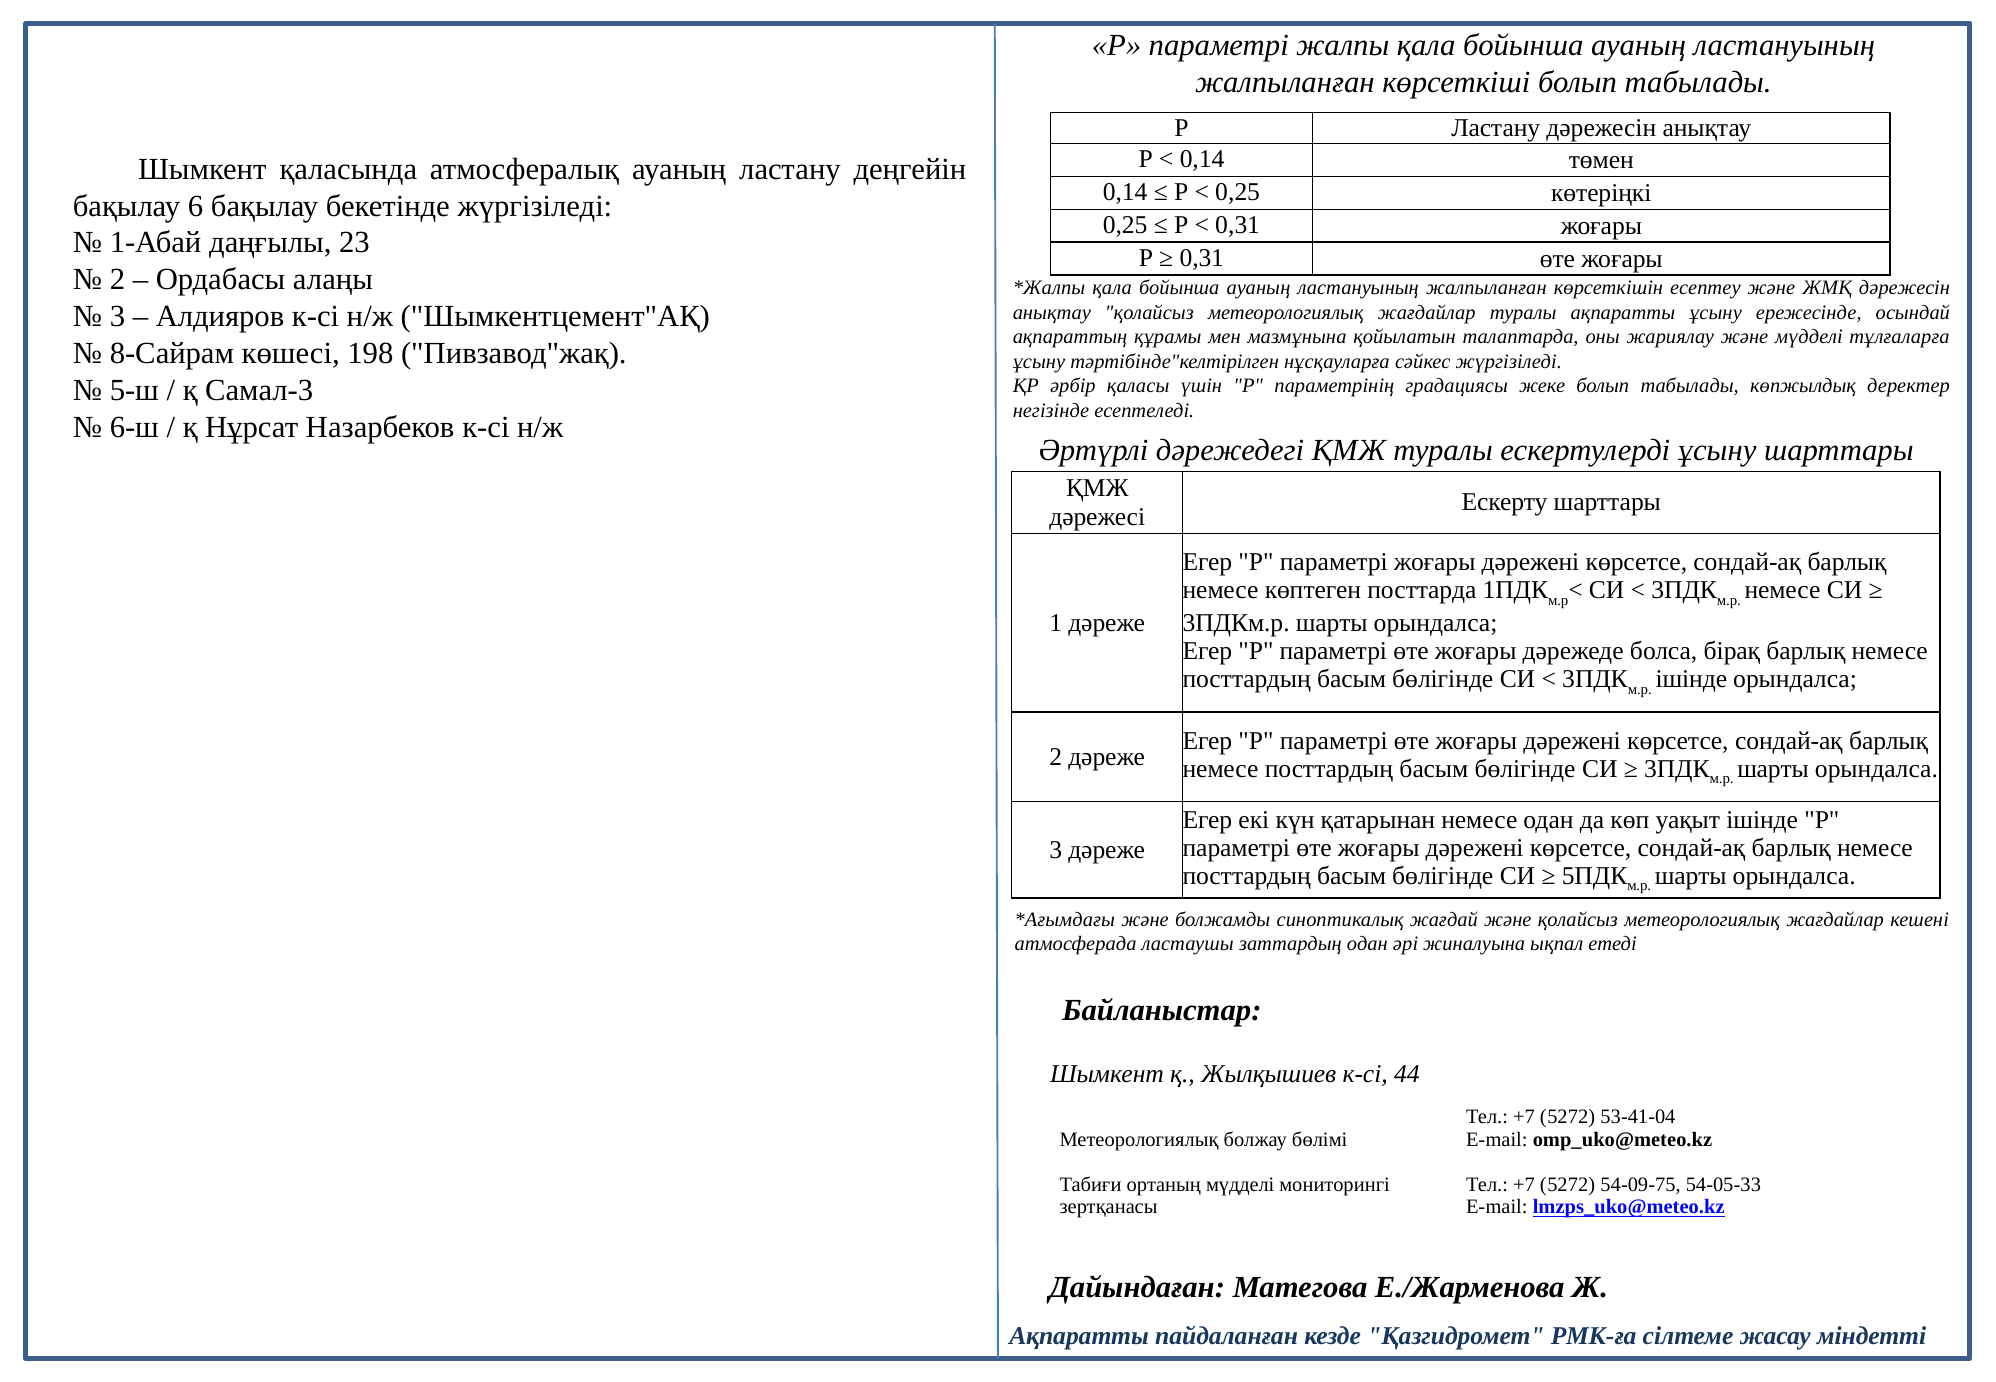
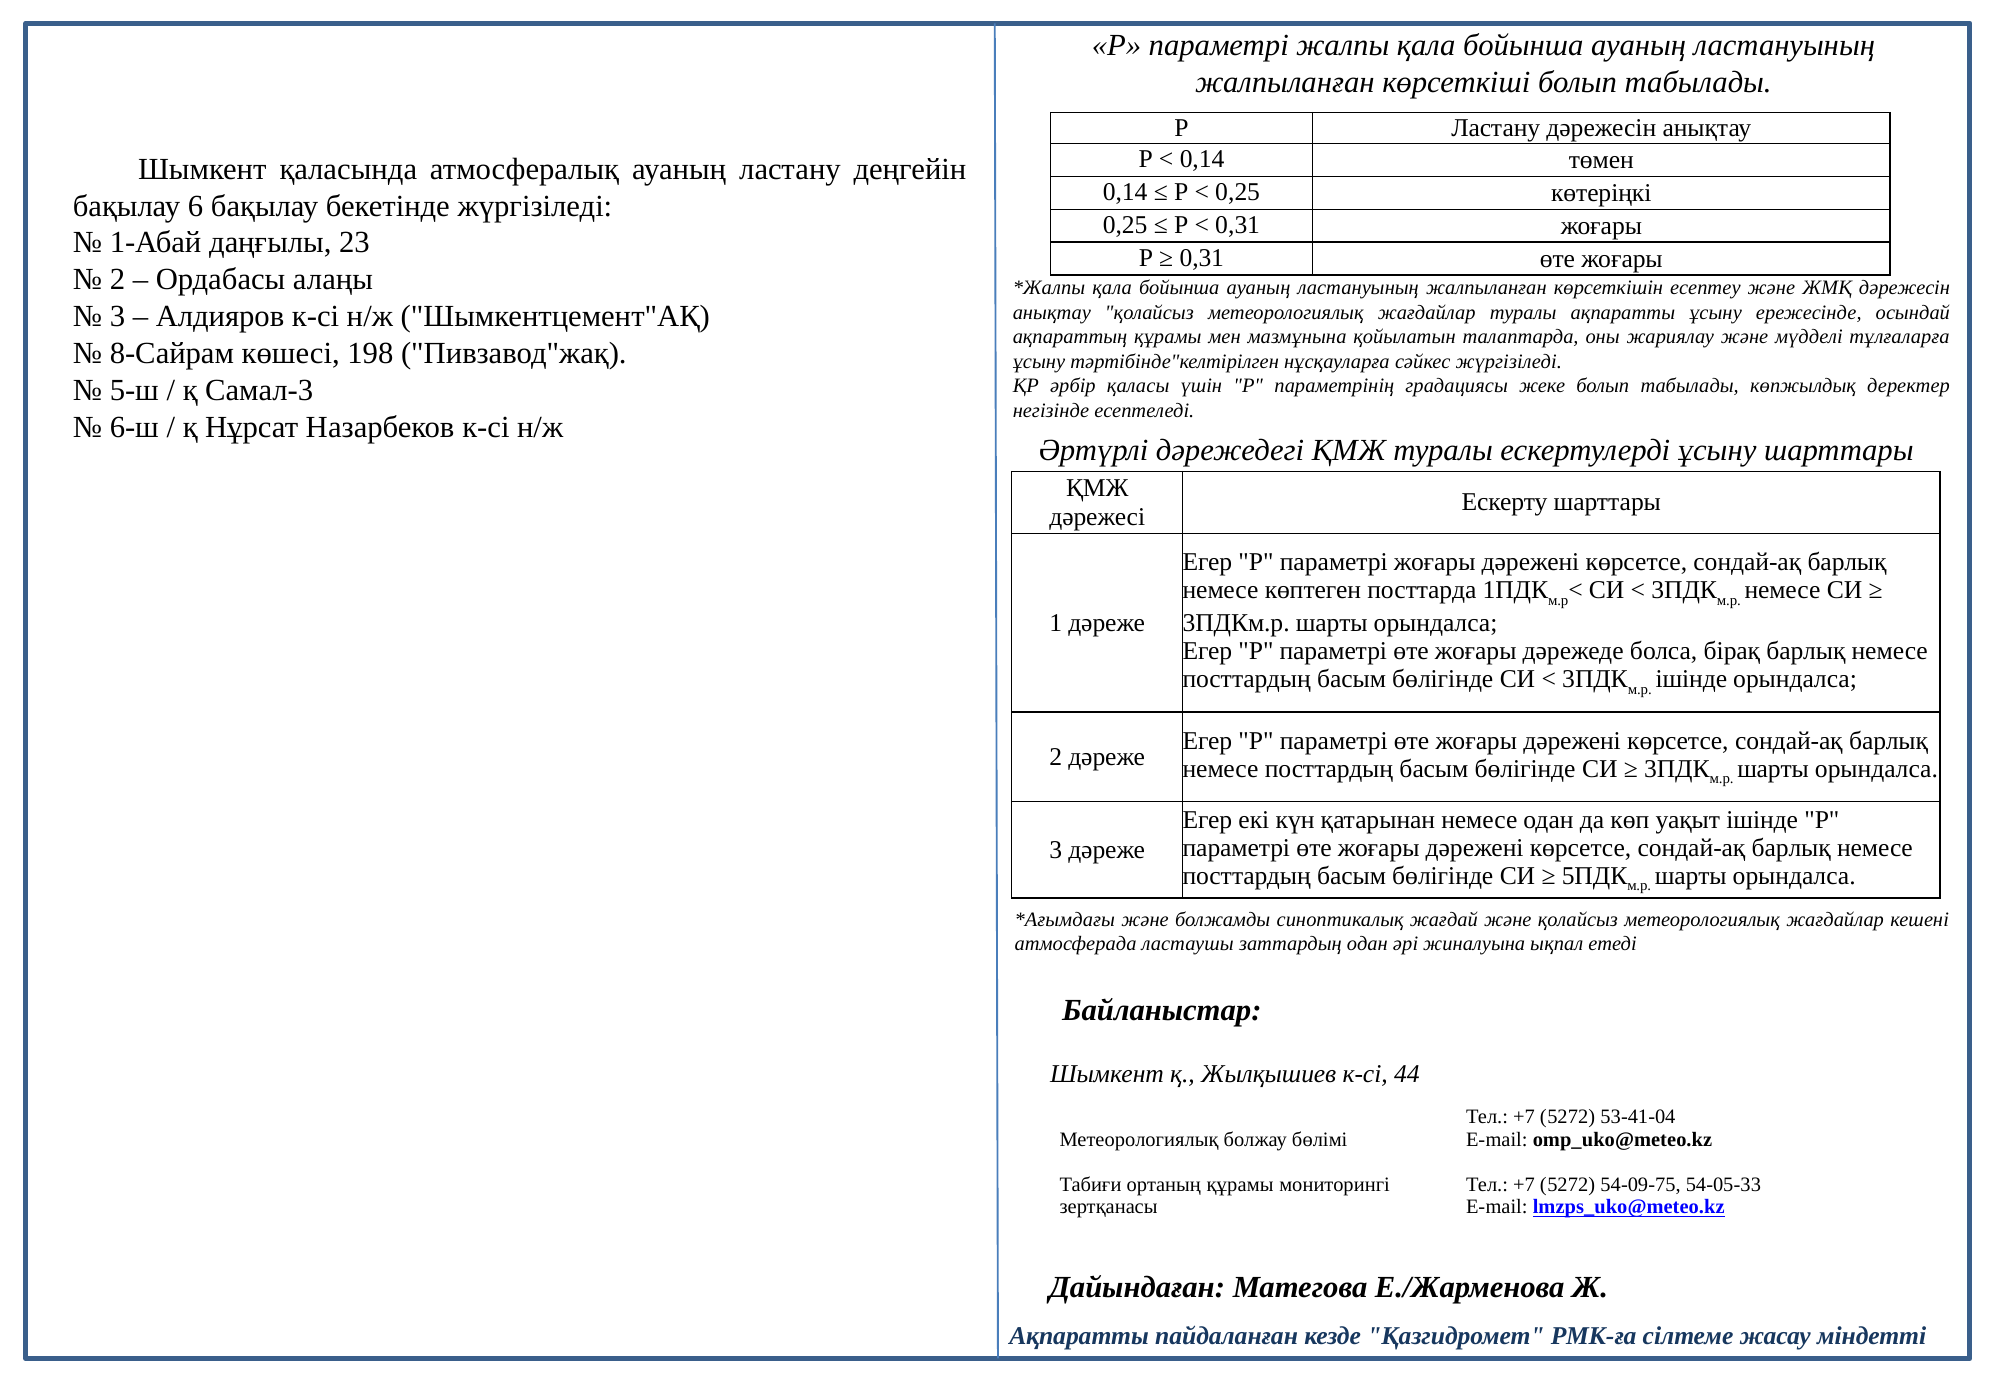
ортаның мүдделі: мүдделі -> құрамы
